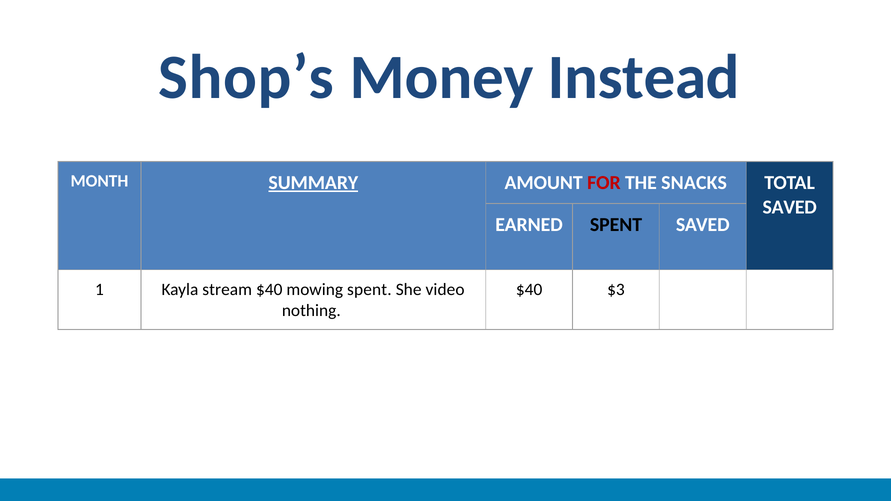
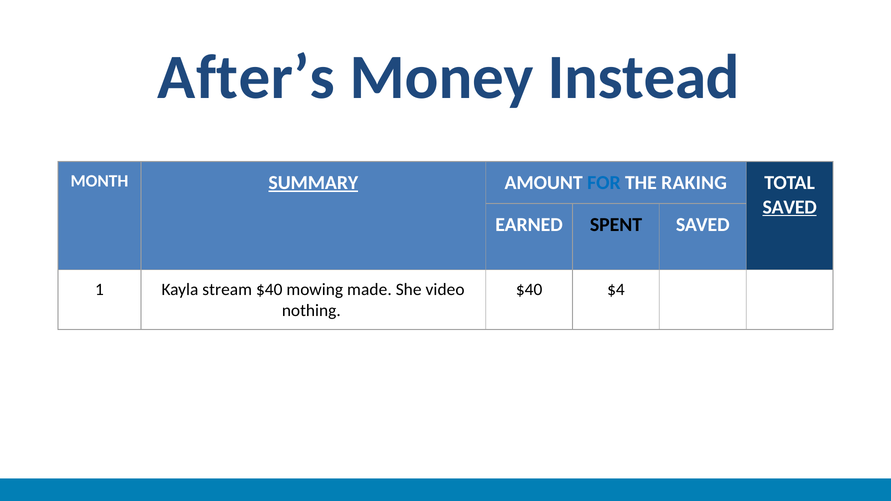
Shop’s: Shop’s -> After’s
FOR colour: red -> blue
SNACKS: SNACKS -> RAKING
SAVED at (790, 207) underline: none -> present
mowing spent: spent -> made
$3: $3 -> $4
